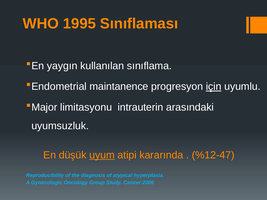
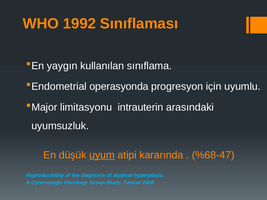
1995: 1995 -> 1992
maintanence: maintanence -> operasyonda
için underline: present -> none
%12-47: %12-47 -> %68-47
